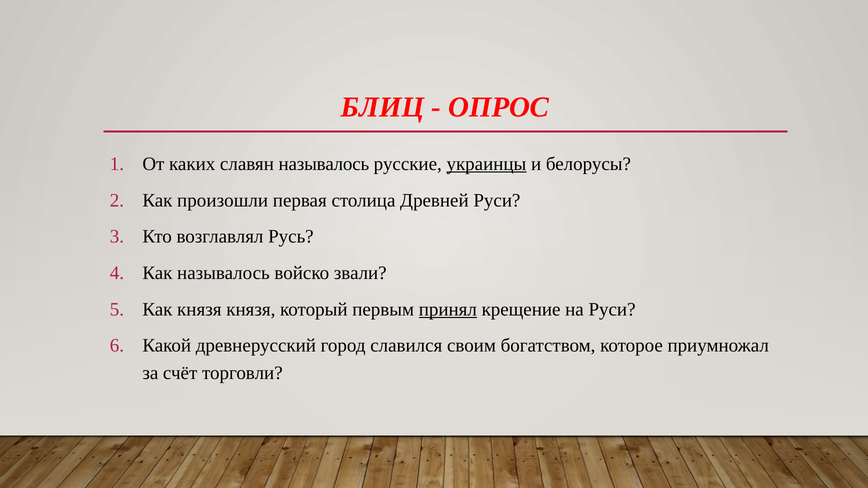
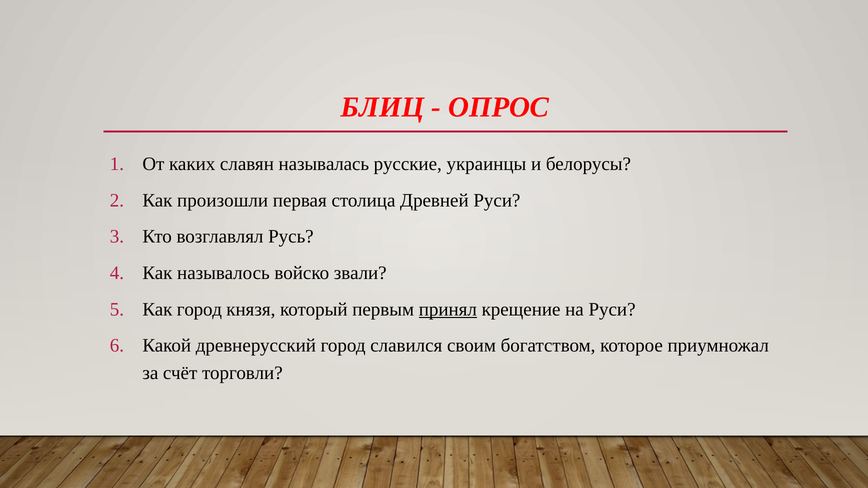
славян называлось: называлось -> называлась
украинцы underline: present -> none
Как князя: князя -> город
